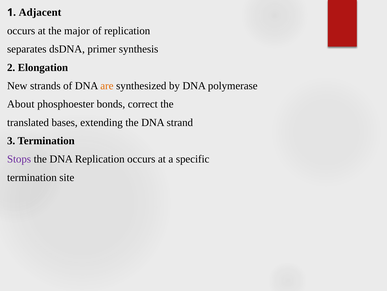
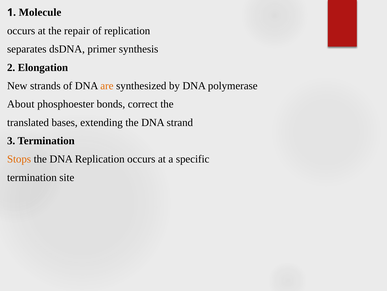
Adjacent: Adjacent -> Molecule
major: major -> repair
Stops colour: purple -> orange
